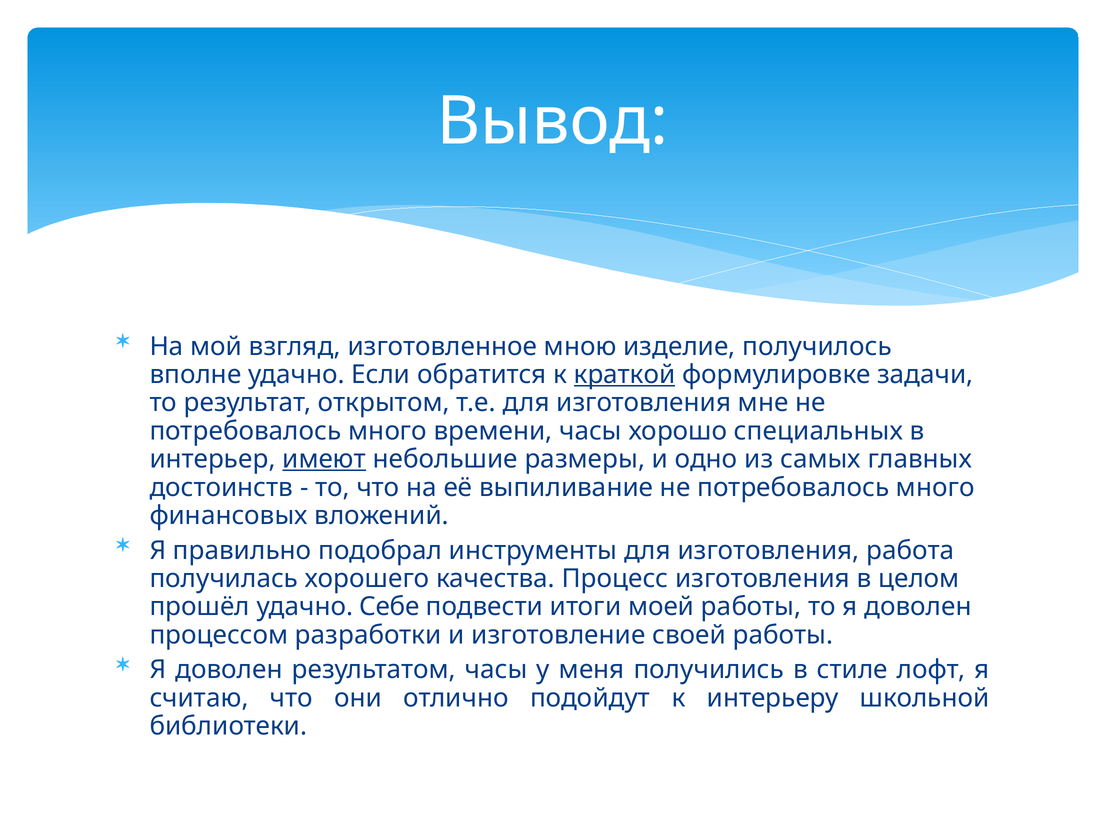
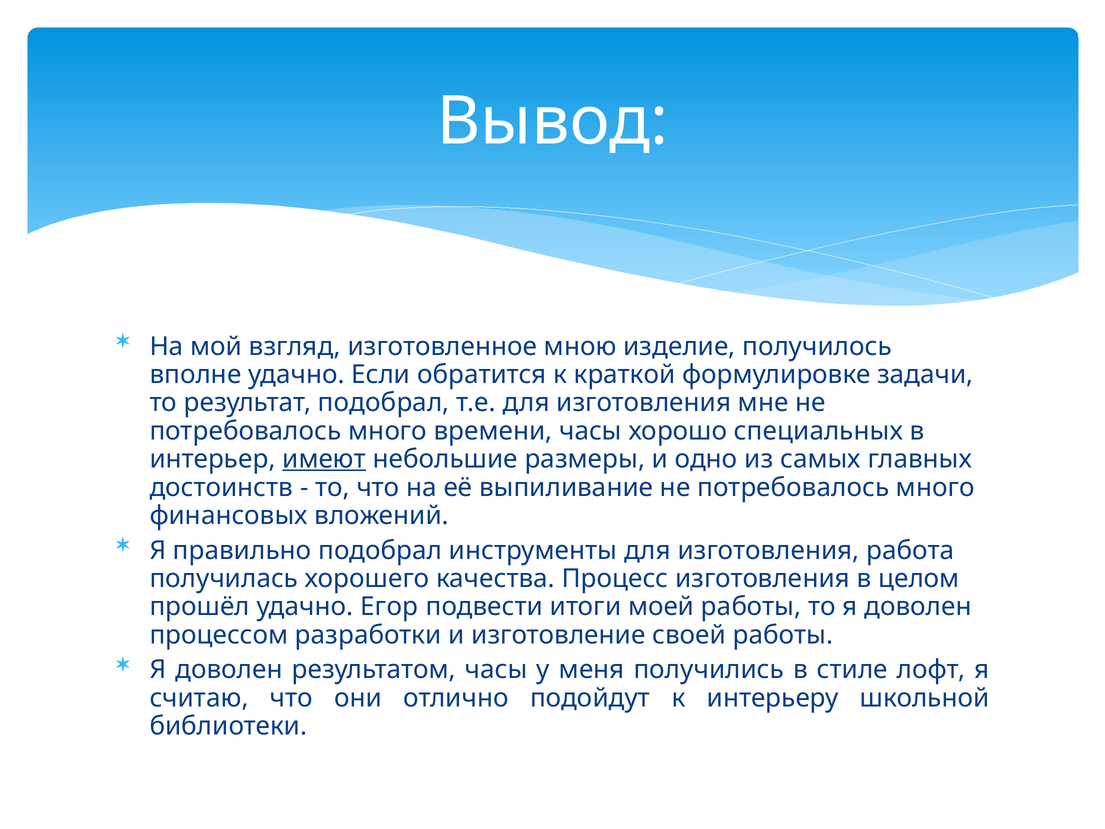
краткой underline: present -> none
результат открытом: открытом -> подобрал
Себе: Себе -> Егор
